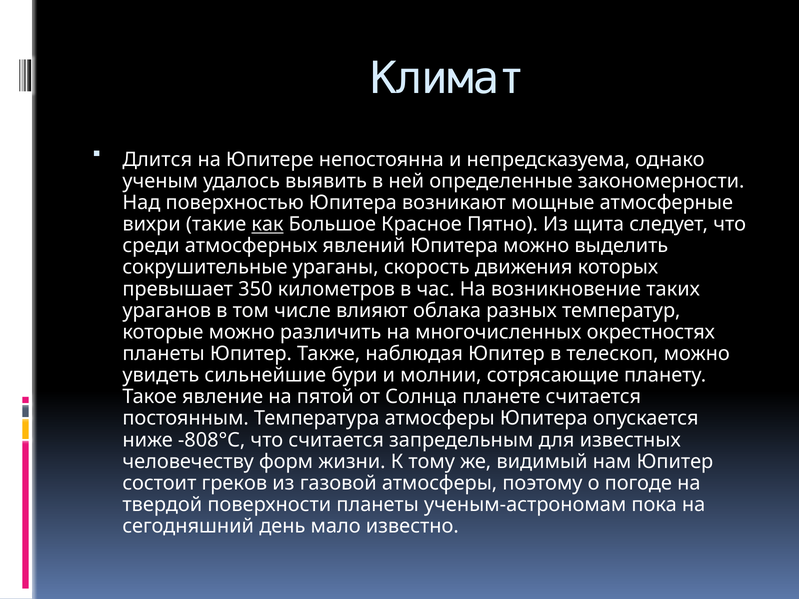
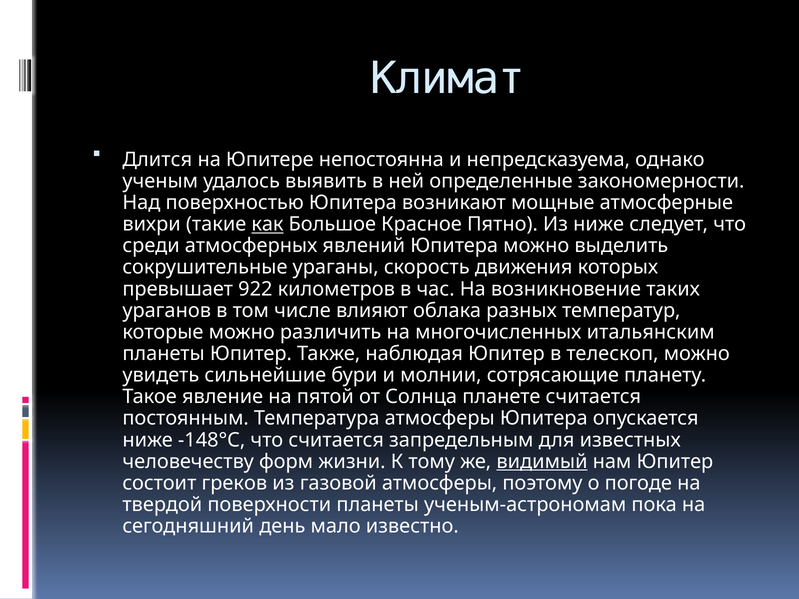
Из щита: щита -> ниже
350: 350 -> 922
окрестностях: окрестностях -> итальянским
-808°С: -808°С -> -148°С
видимый underline: none -> present
